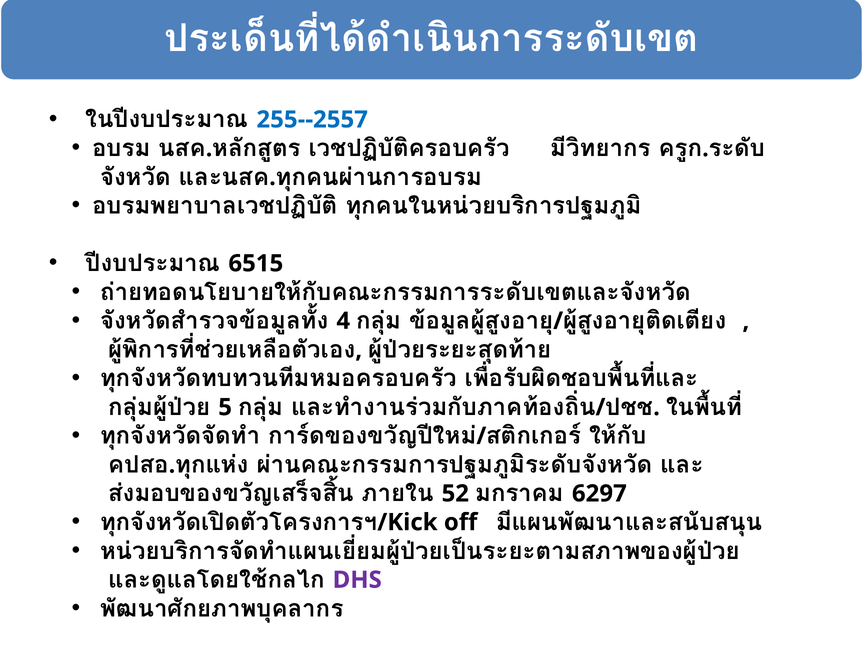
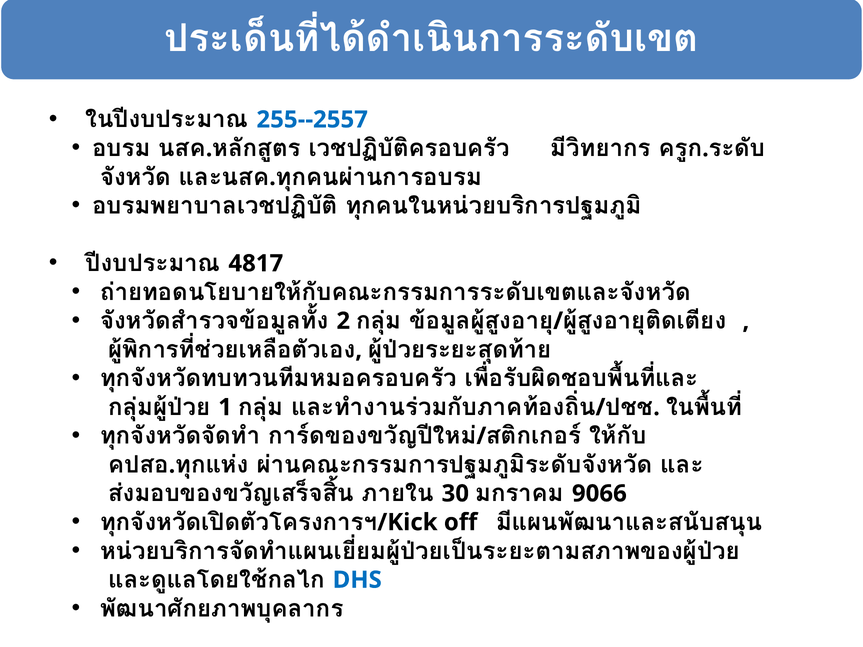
6515: 6515 -> 4817
4: 4 -> 2
5: 5 -> 1
52: 52 -> 30
6297: 6297 -> 9066
DHS colour: purple -> blue
